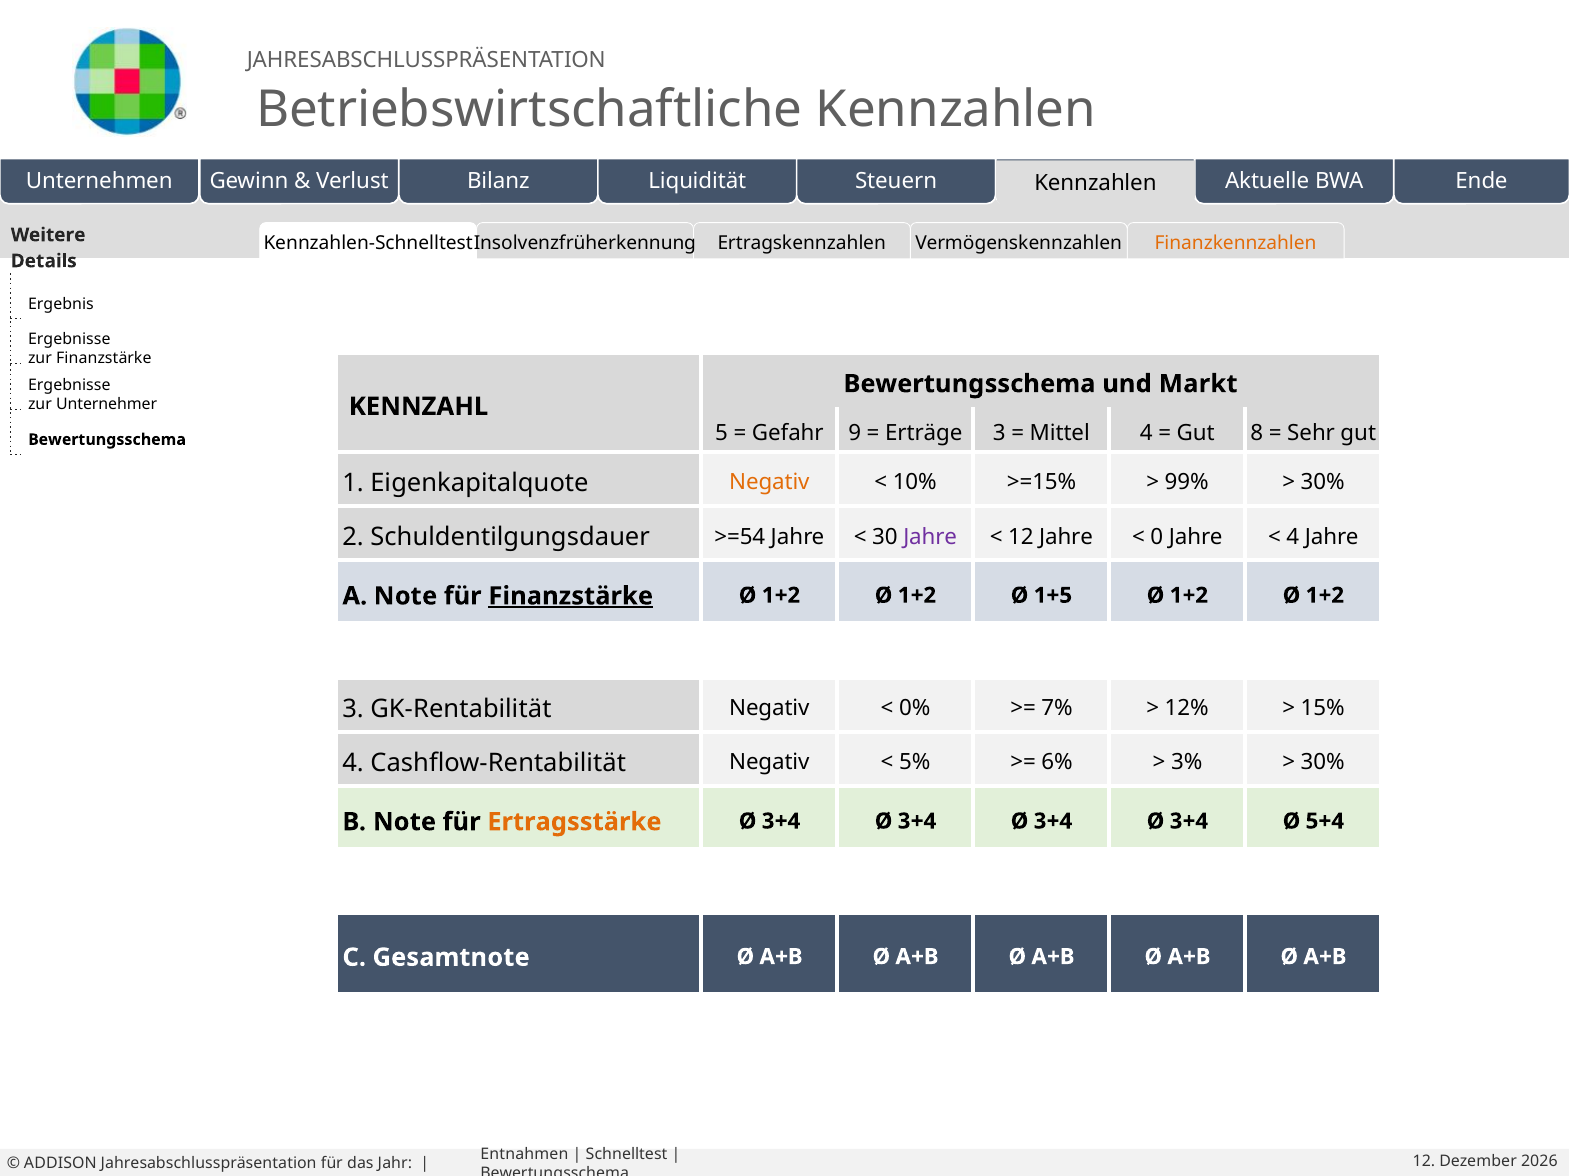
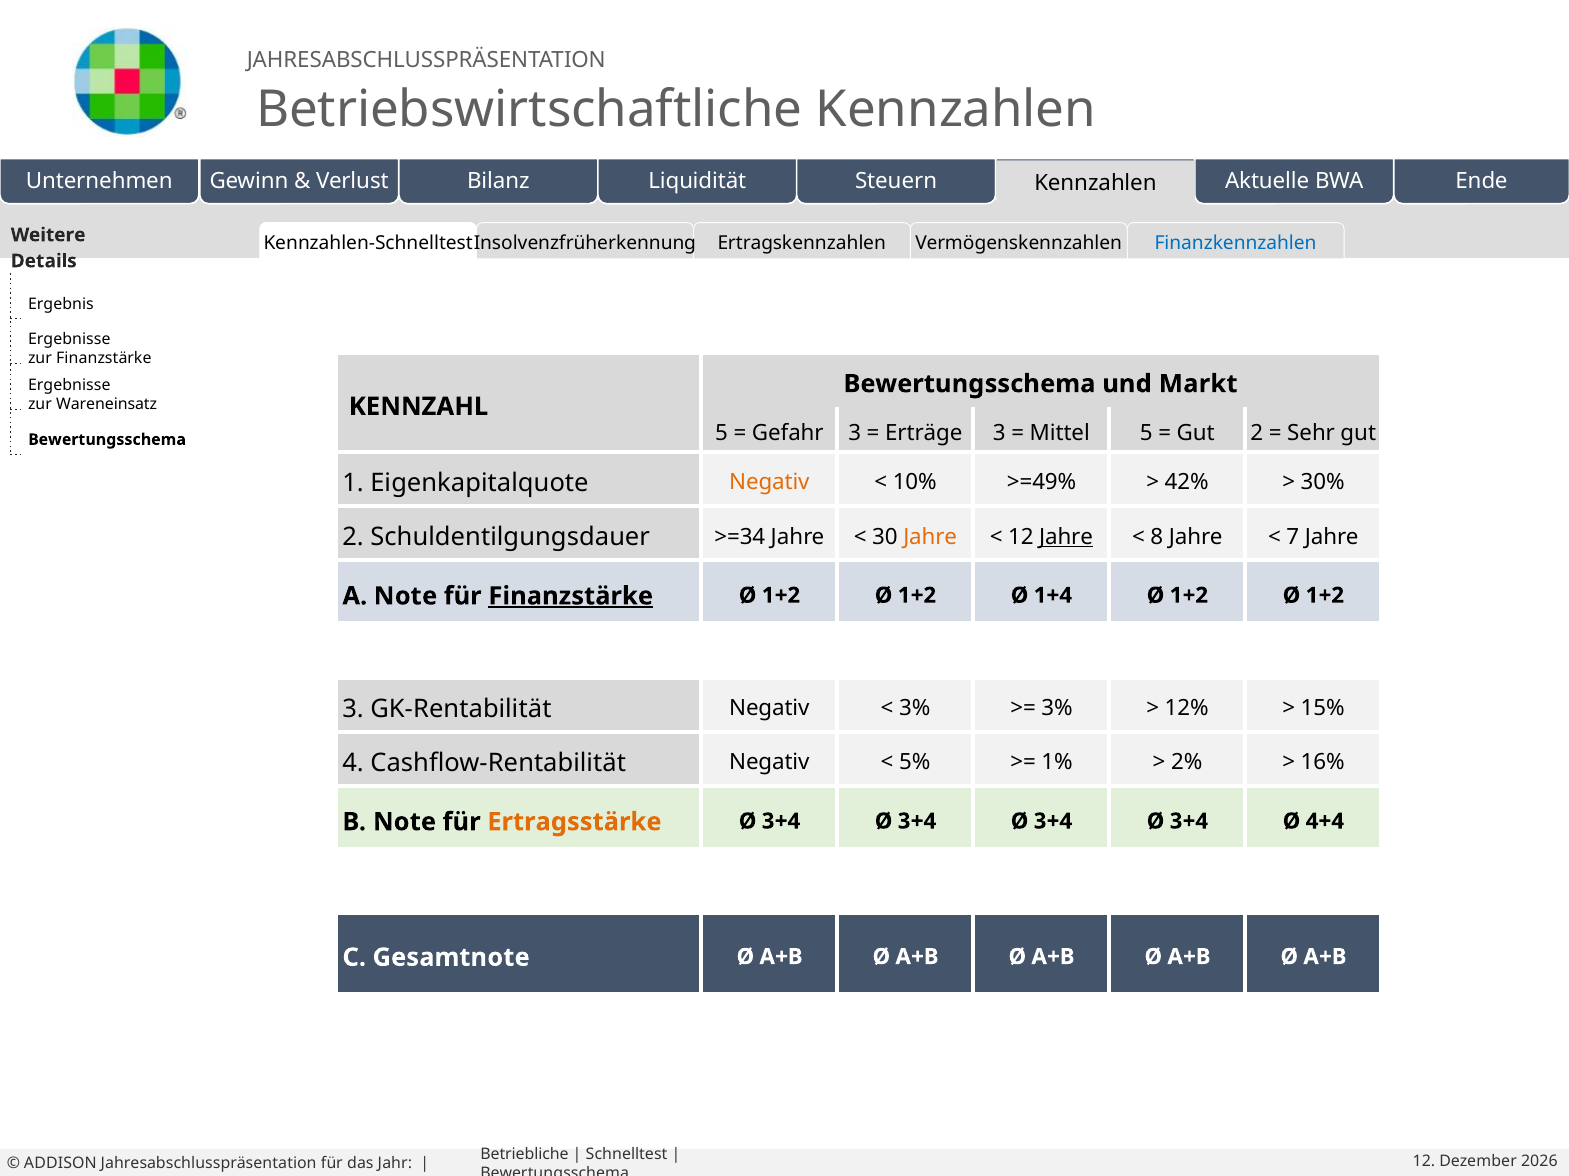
Finanzkennzahlen colour: orange -> blue
Unternehmer: Unternehmer -> Wareneinsatz
Gefahr 9: 9 -> 3
Mittel 4: 4 -> 5
Gut 8: 8 -> 2
>=15%: >=15% -> >=49%
99%: 99% -> 42%
>=54: >=54 -> >=34
Jahre at (930, 537) colour: purple -> orange
Jahre at (1066, 537) underline: none -> present
0: 0 -> 8
4 at (1293, 537): 4 -> 7
1+5: 1+5 -> 1+4
0% at (915, 708): 0% -> 3%
7% at (1057, 708): 7% -> 3%
6%: 6% -> 1%
3%: 3% -> 2%
30% at (1323, 763): 30% -> 16%
5+4: 5+4 -> 4+4
Entnahmen: Entnahmen -> Betriebliche
